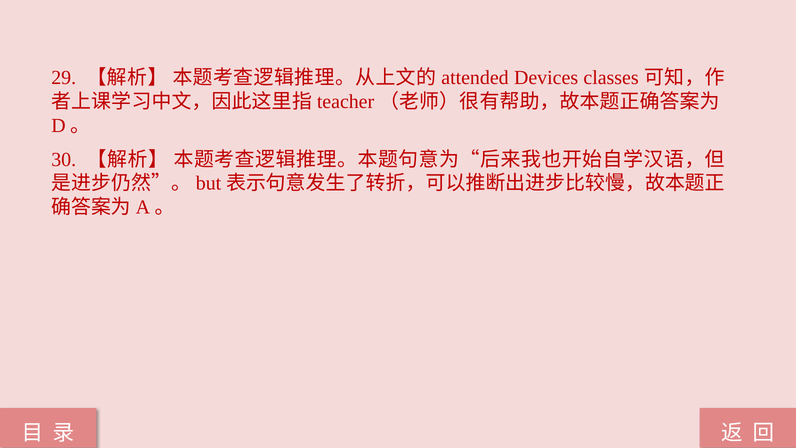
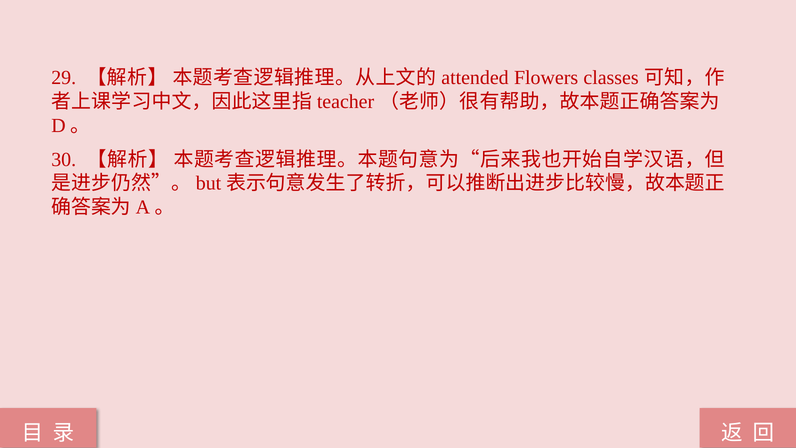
Devices: Devices -> Flowers
